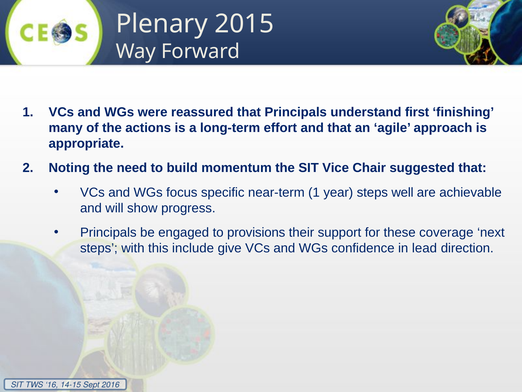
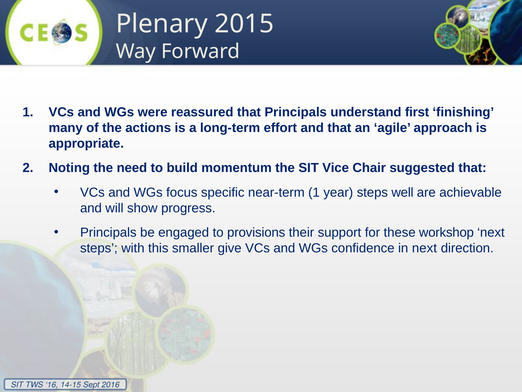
coverage: coverage -> workshop
include: include -> smaller
in lead: lead -> next
